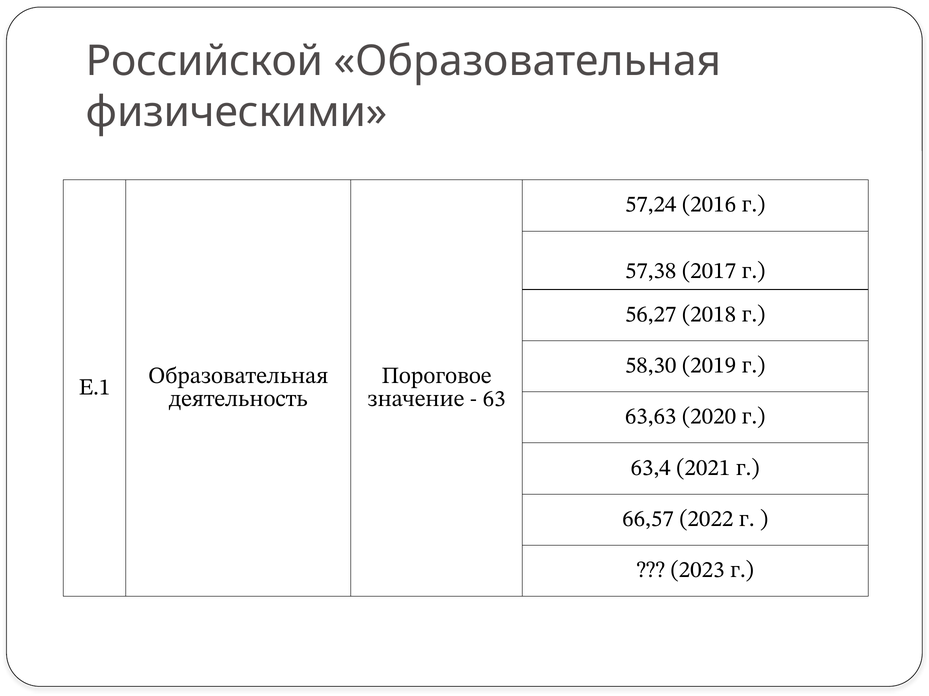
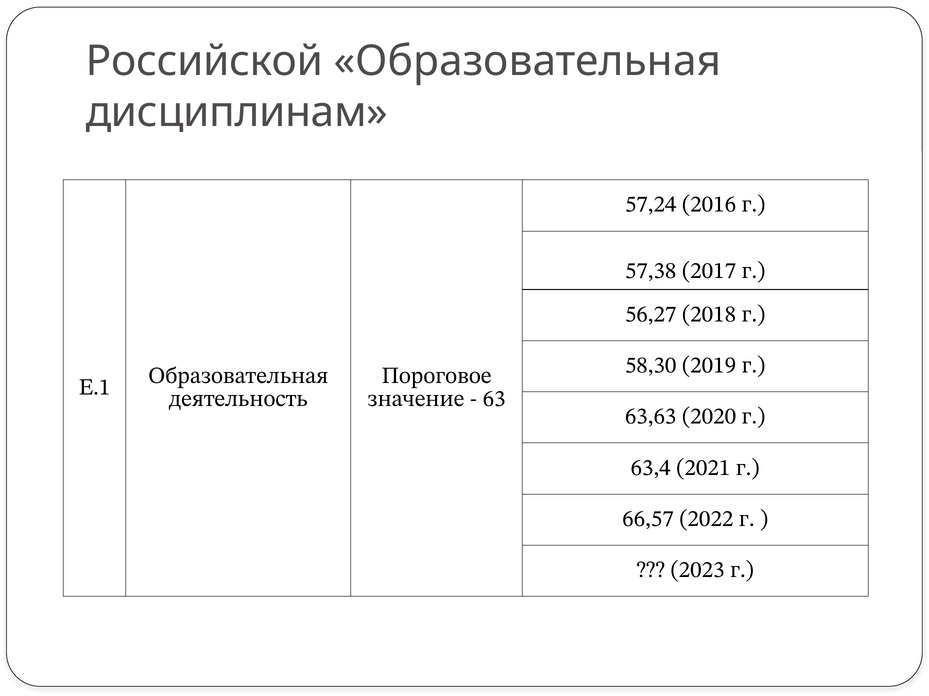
физическими: физическими -> дисциплинам
